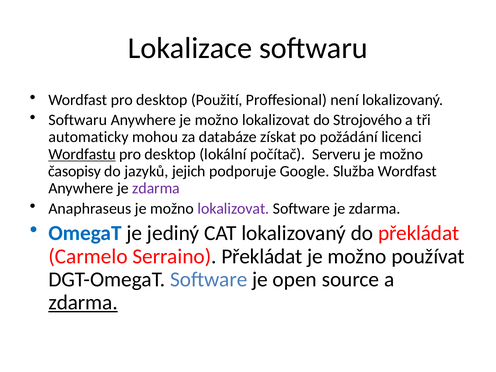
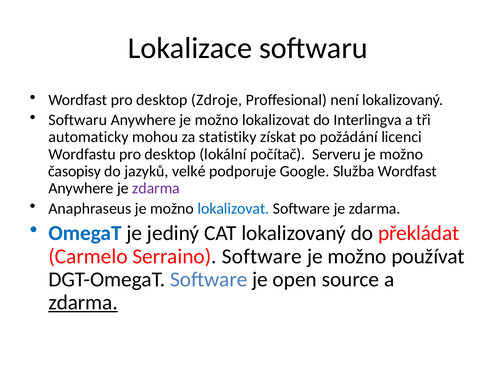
Použití: Použití -> Zdroje
Strojového: Strojového -> Interlingva
databáze: databáze -> statistiky
Wordfastu underline: present -> none
jejich: jejich -> velké
lokalizovat at (233, 208) colour: purple -> blue
Serraino Překládat: Překládat -> Software
